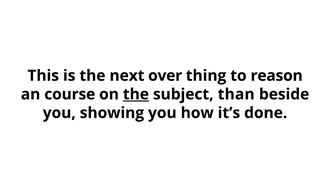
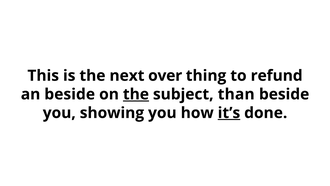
reason: reason -> refund
an course: course -> beside
it’s underline: none -> present
